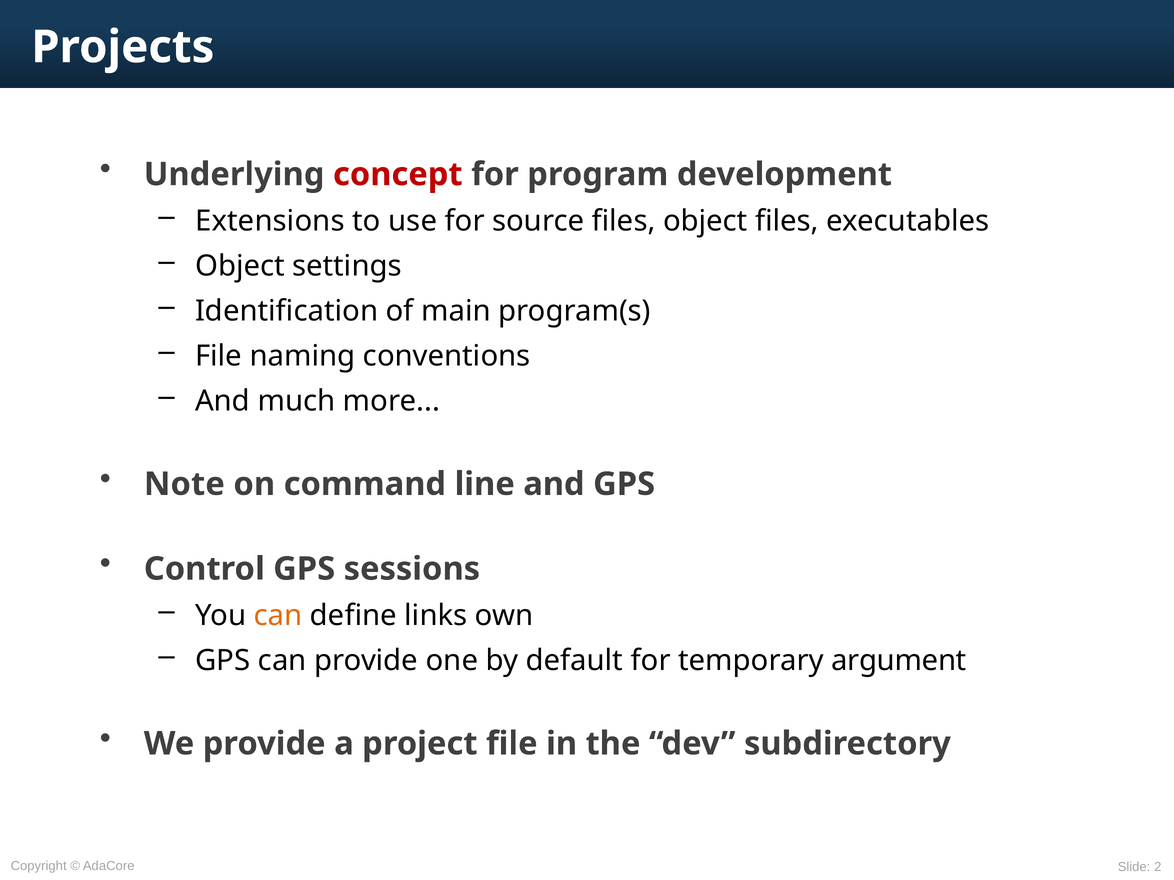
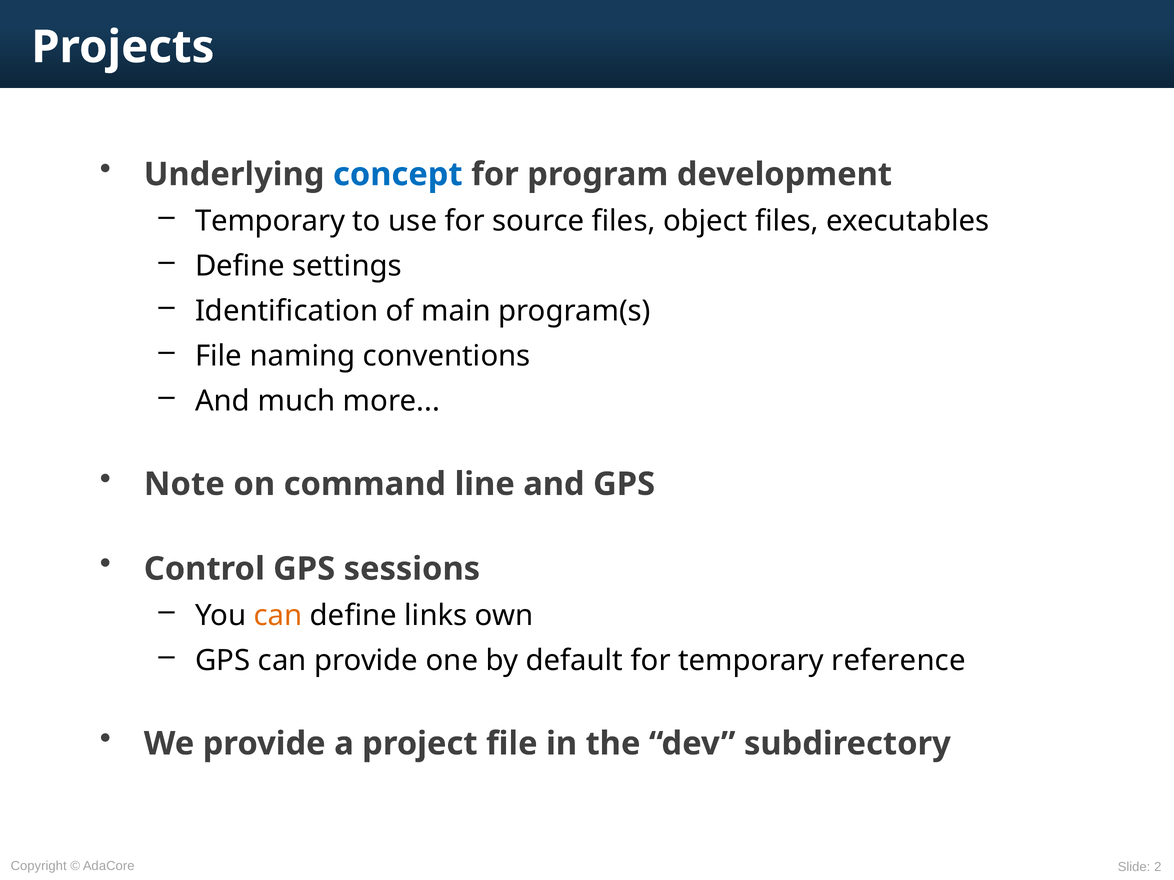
concept colour: red -> blue
Extensions at (270, 221): Extensions -> Temporary
Object at (240, 266): Object -> Define
argument: argument -> reference
